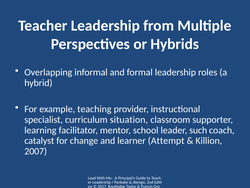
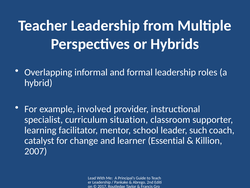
teaching: teaching -> involved
Attempt: Attempt -> Essential
